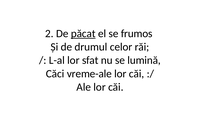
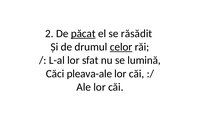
frumos: frumos -> răsădit
celor underline: none -> present
vreme-ale: vreme-ale -> pleava-ale
